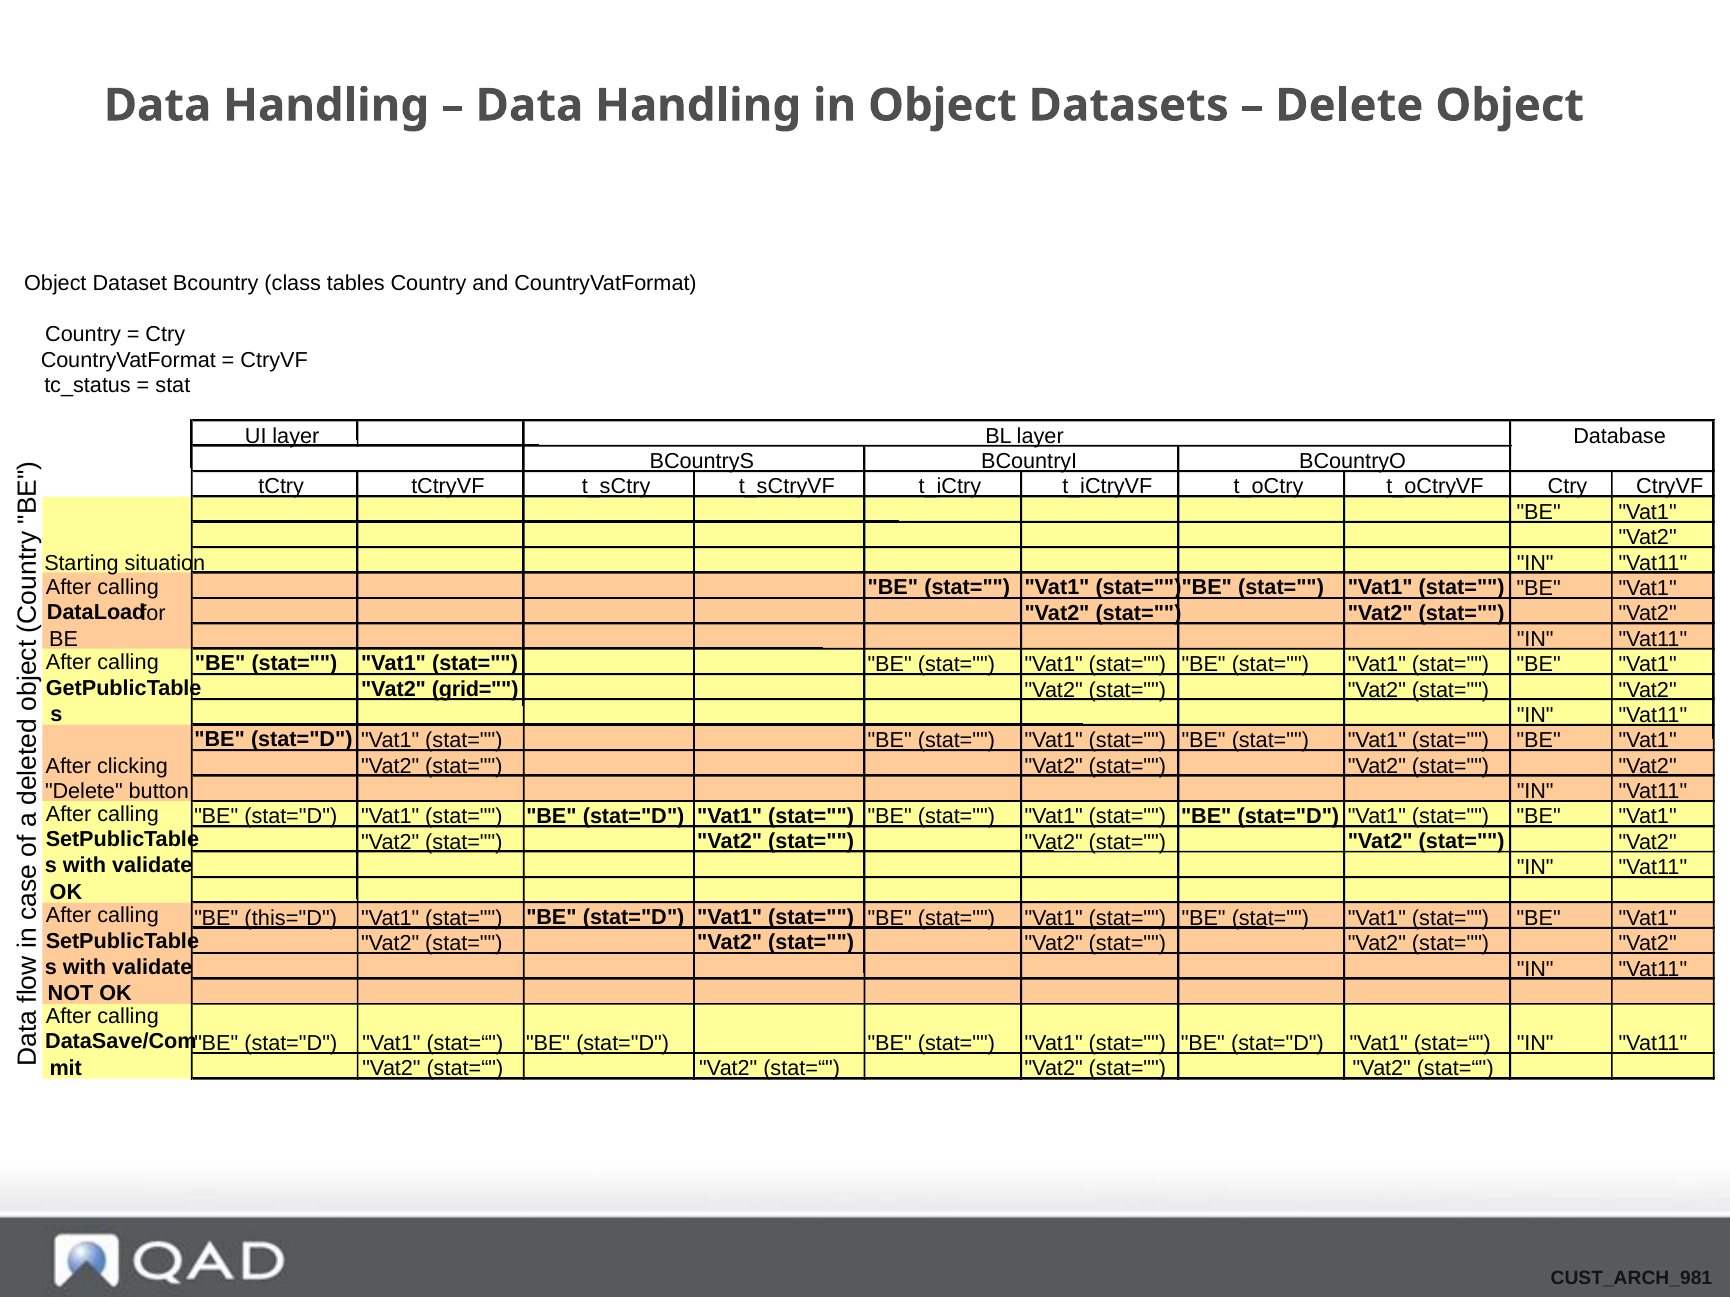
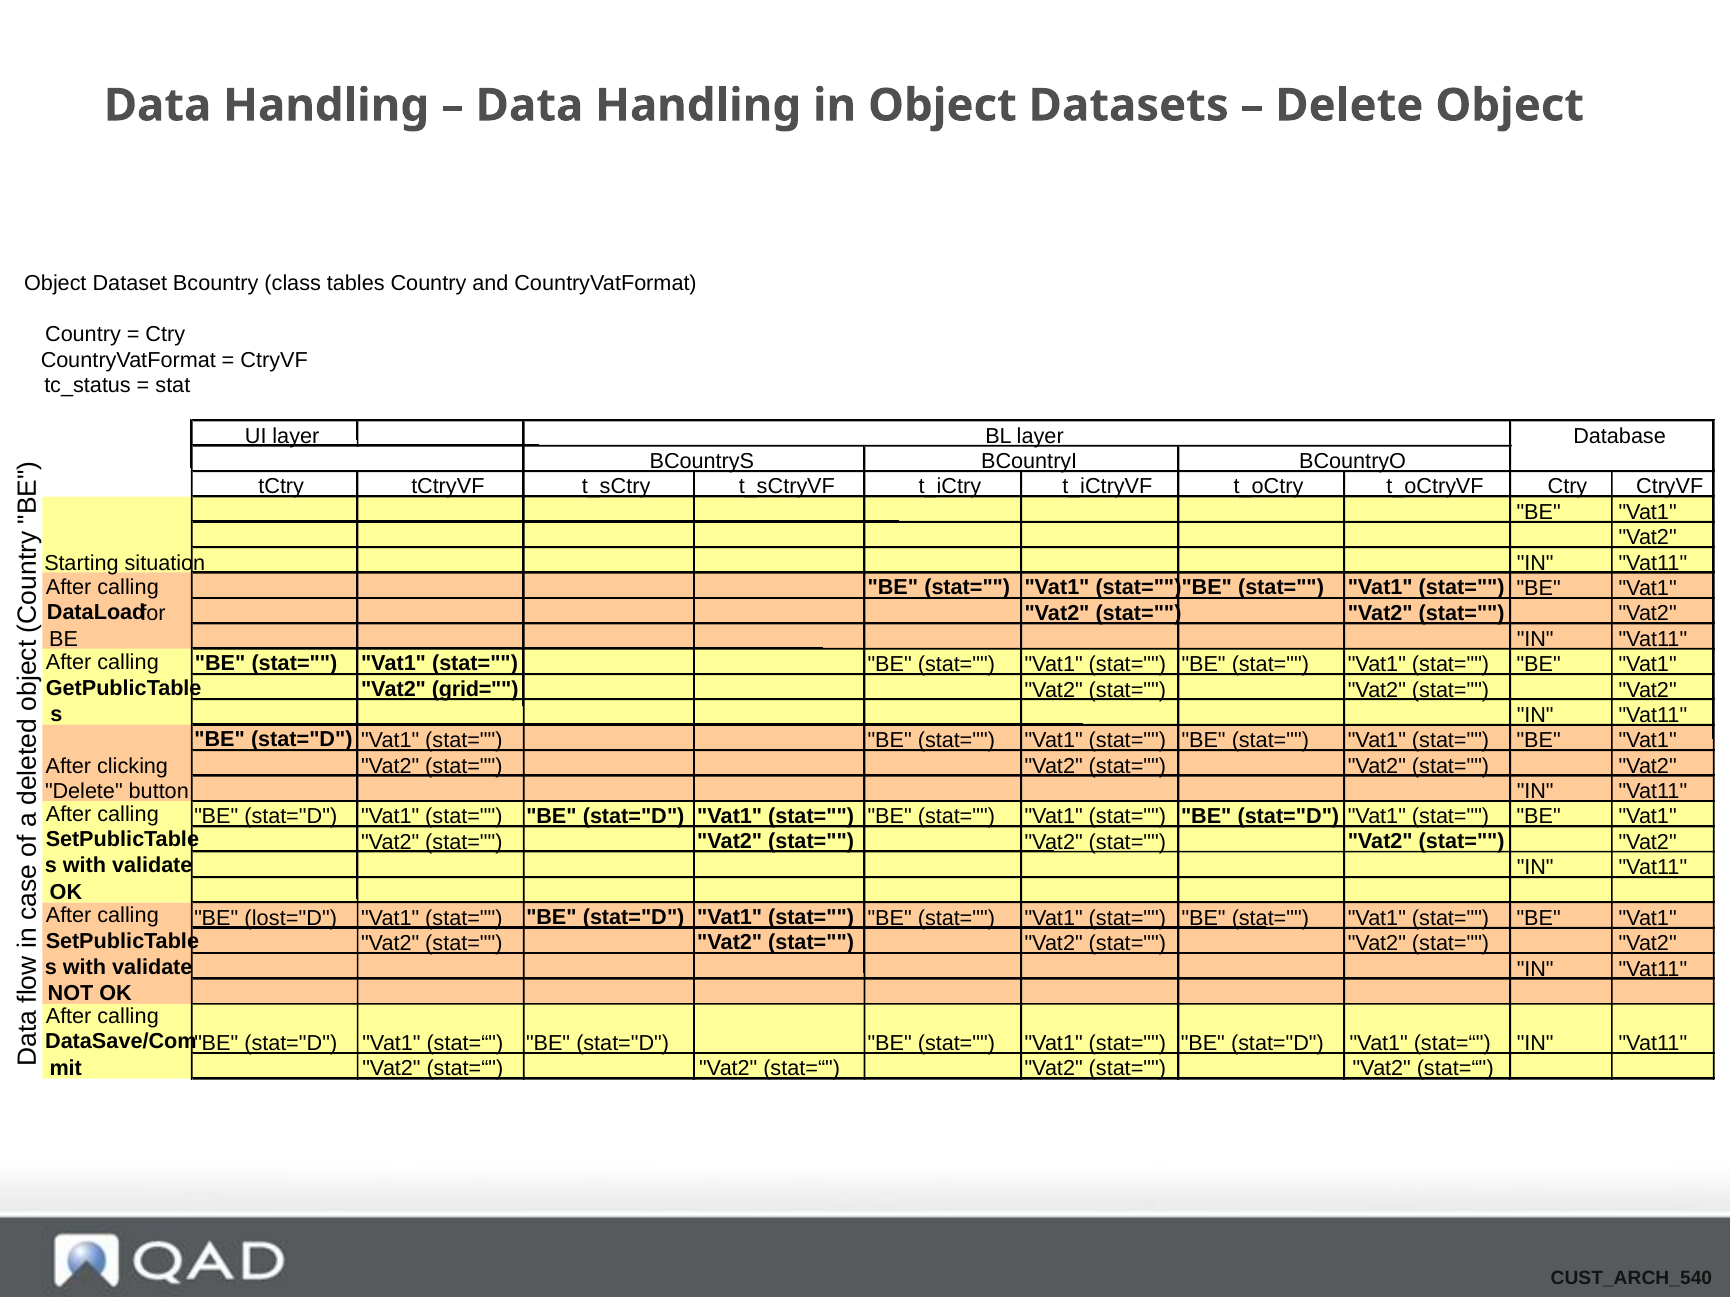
this="D: this="D -> lost="D
CUST_ARCH_981: CUST_ARCH_981 -> CUST_ARCH_540
